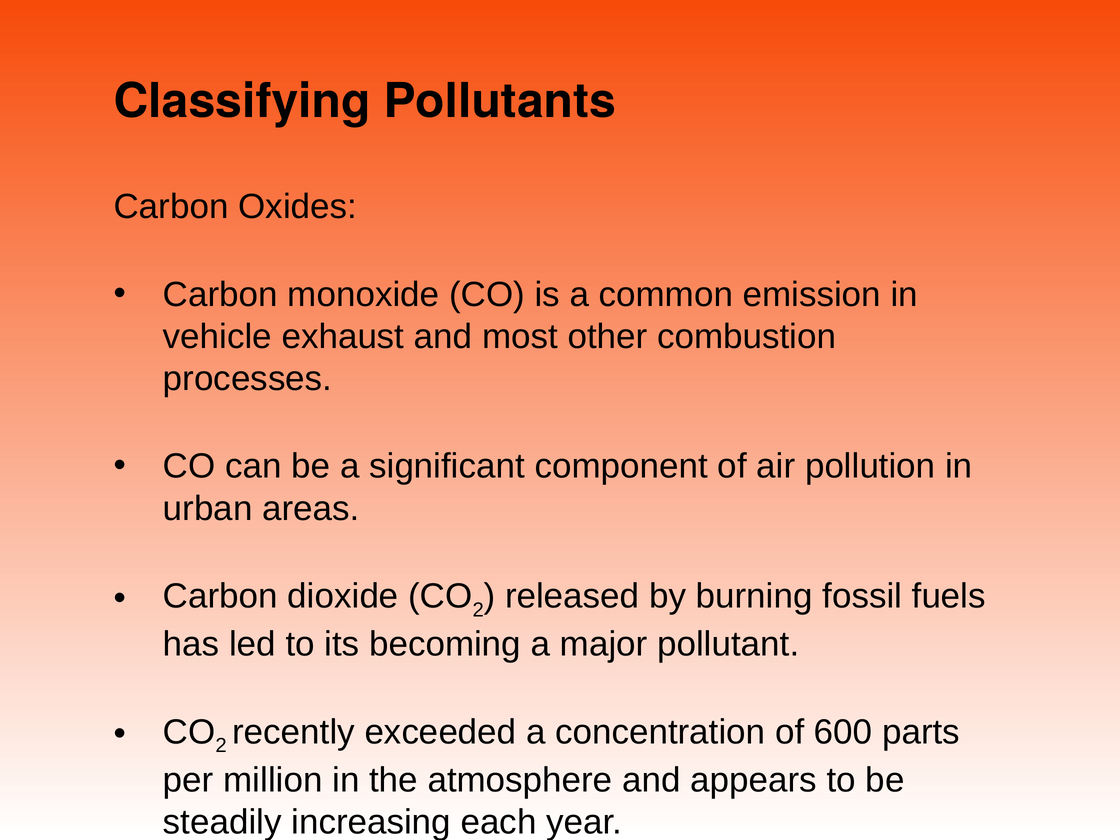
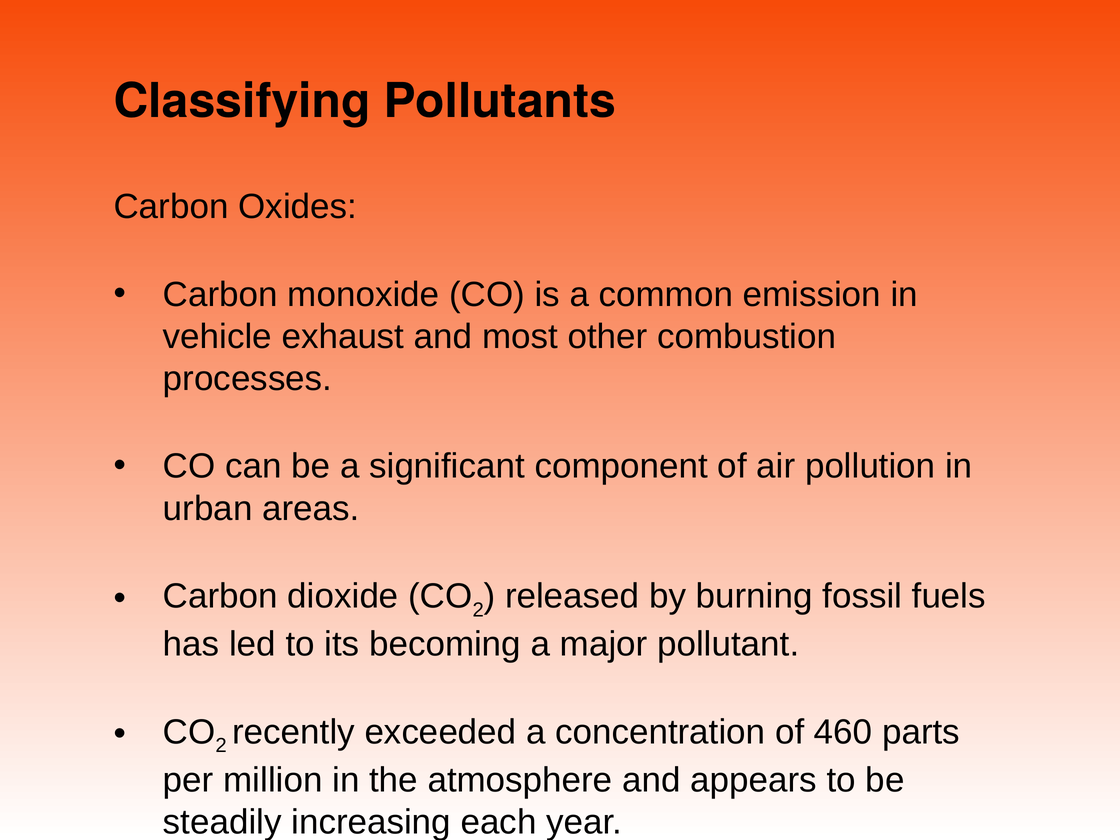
600: 600 -> 460
